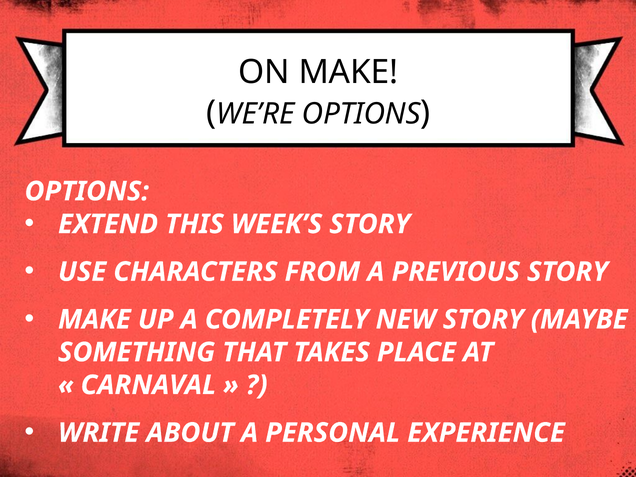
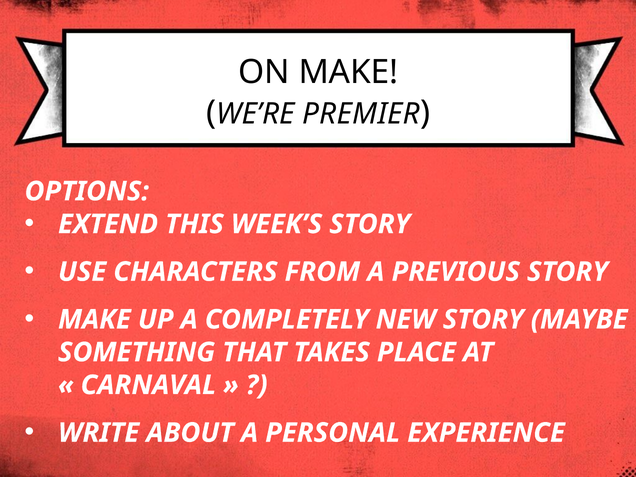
WE’RE OPTIONS: OPTIONS -> PREMIER
